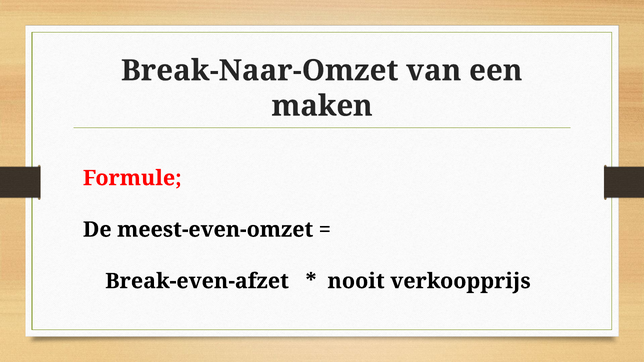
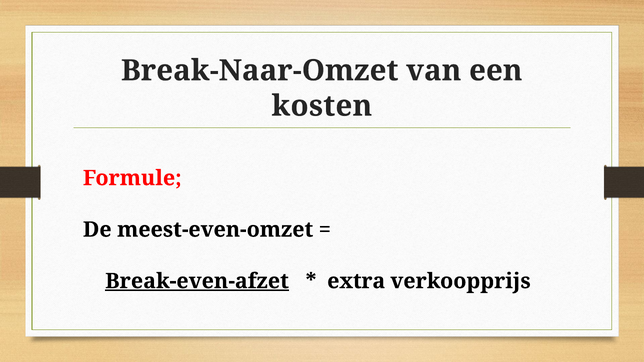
maken: maken -> kosten
Break-even-afzet underline: none -> present
nooit: nooit -> extra
